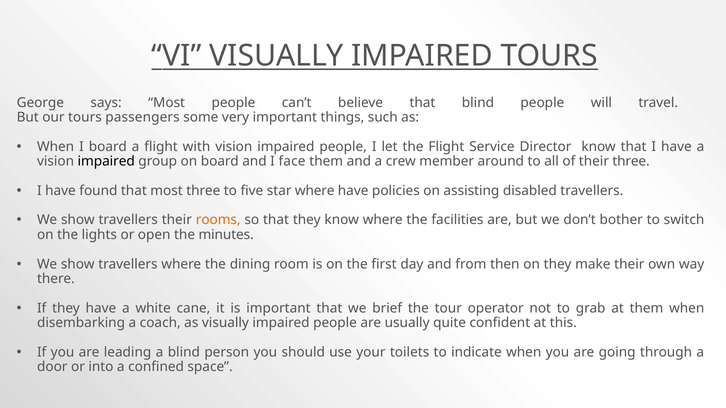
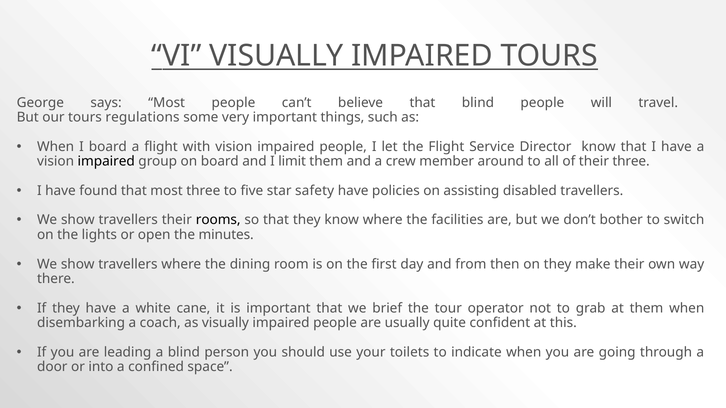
passengers: passengers -> regulations
face: face -> limit
star where: where -> safety
rooms colour: orange -> black
